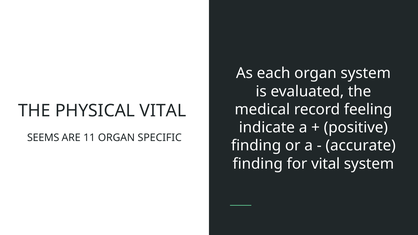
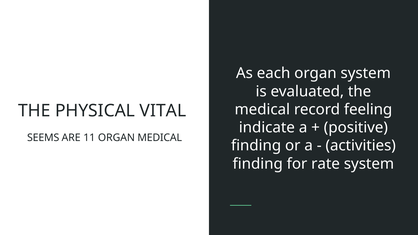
ORGAN SPECIFIC: SPECIFIC -> MEDICAL
accurate: accurate -> activities
for vital: vital -> rate
